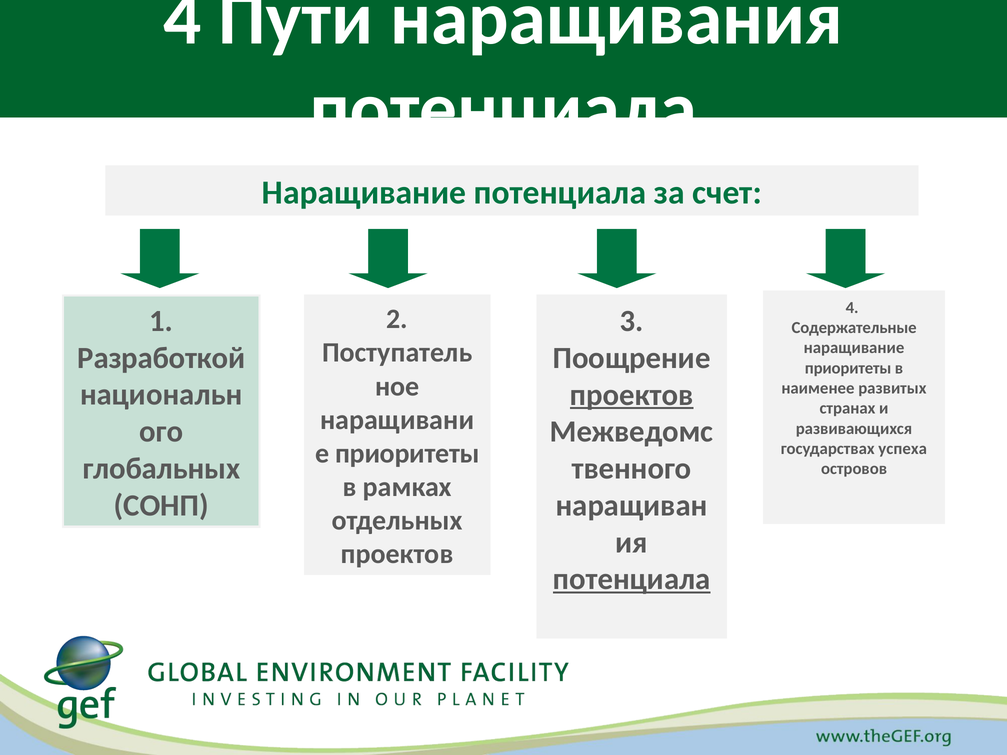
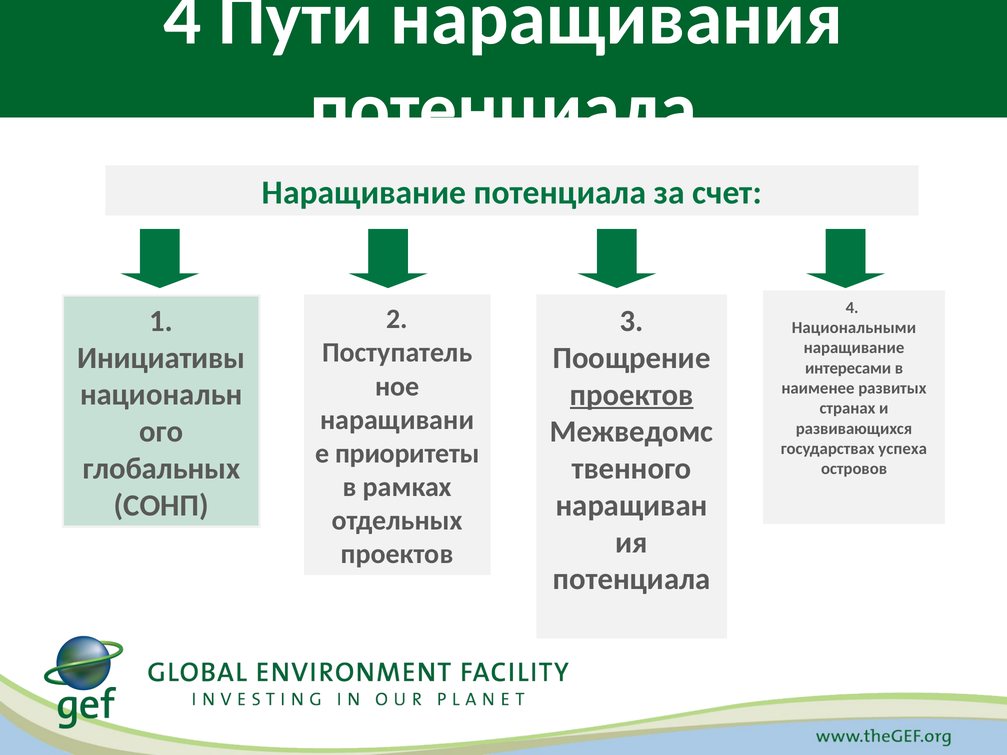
Содержательные: Содержательные -> Национальными
Разработкой: Разработкой -> Инициативы
приоритеты at (848, 368): приоритеты -> интересами
потенциала at (632, 580) underline: present -> none
